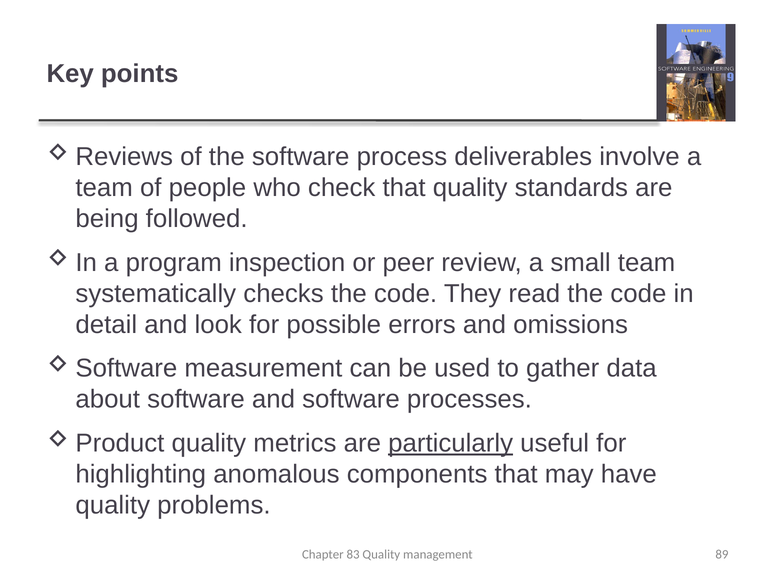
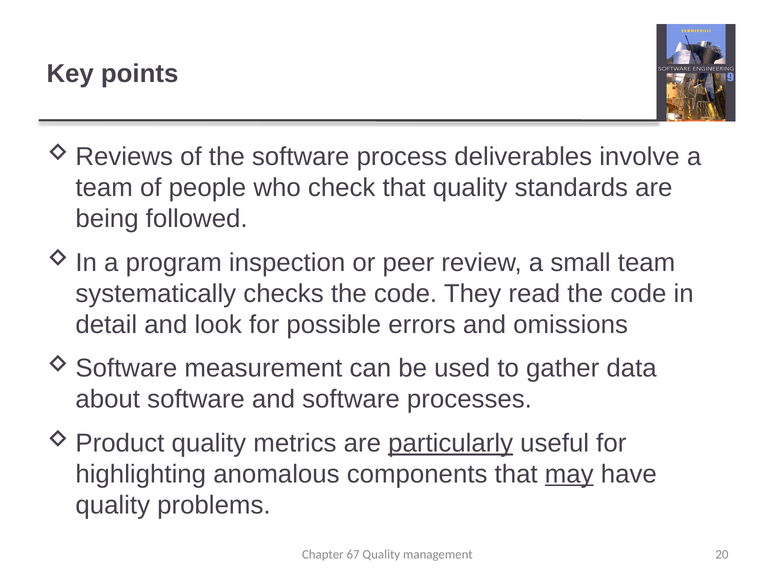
may underline: none -> present
83: 83 -> 67
89: 89 -> 20
